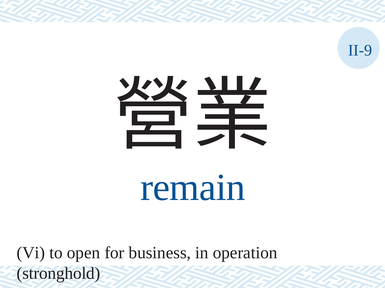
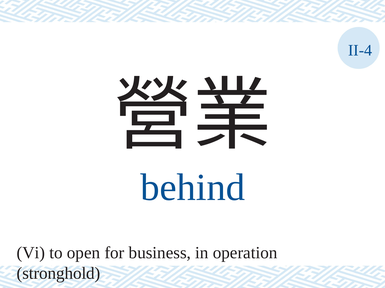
II-9: II-9 -> II-4
remain: remain -> behind
